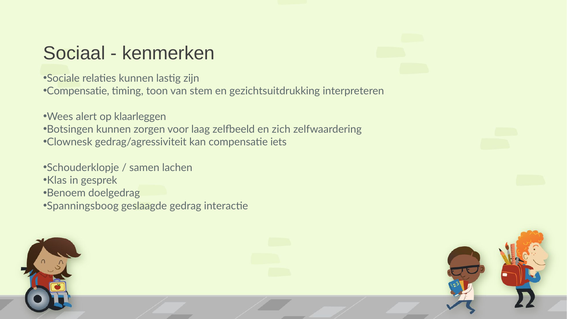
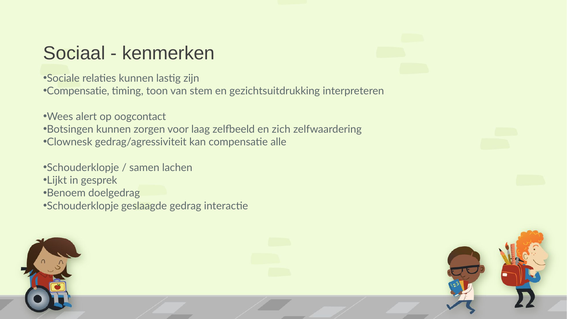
klaarleggen: klaarleggen -> oogcontact
iets: iets -> alle
Klas: Klas -> Lijkt
Spanningsboog at (83, 206): Spanningsboog -> Schouderklopje
